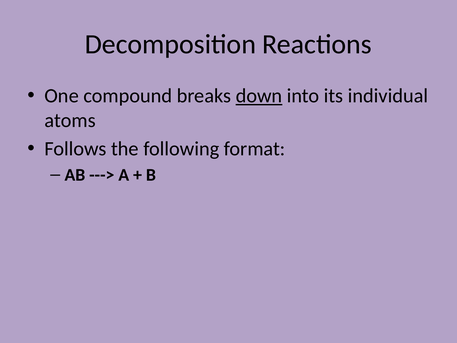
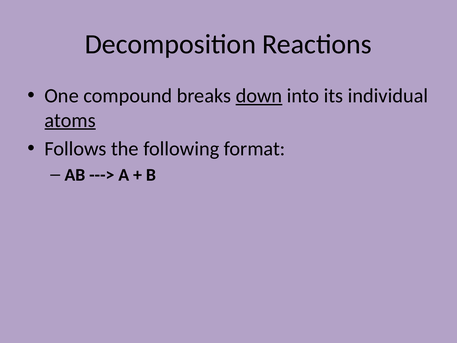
atoms underline: none -> present
